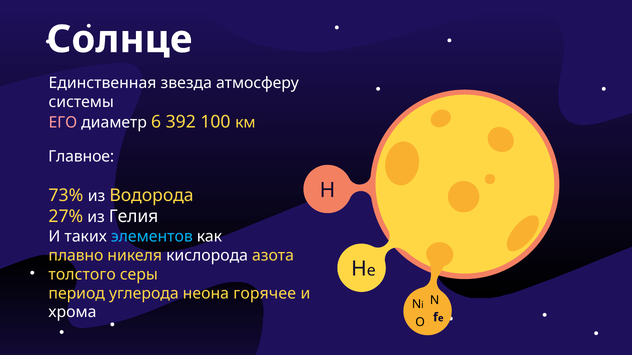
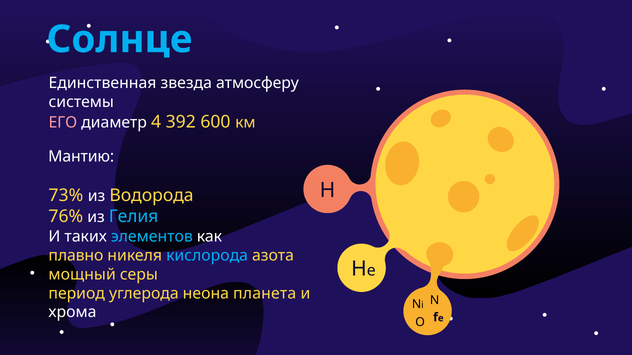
Солнце colour: white -> light blue
6: 6 -> 4
100: 100 -> 600
Главное: Главное -> Мантию
27%: 27% -> 76%
Гелия colour: white -> light blue
кислорода colour: white -> light blue
толстого: толстого -> мощный
горячее: горячее -> планета
